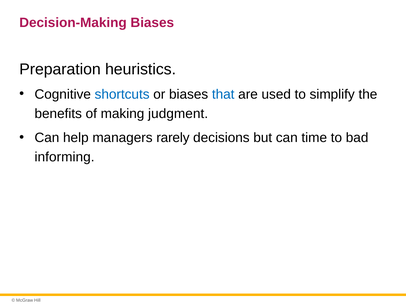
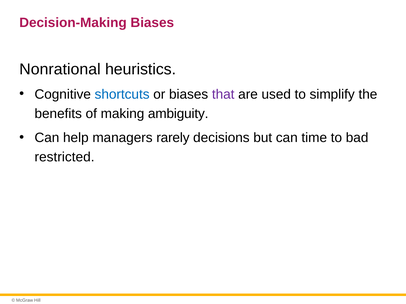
Preparation: Preparation -> Nonrational
that colour: blue -> purple
judgment: judgment -> ambiguity
informing: informing -> restricted
